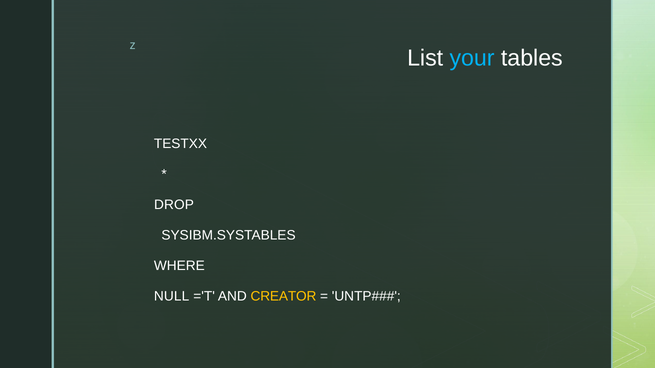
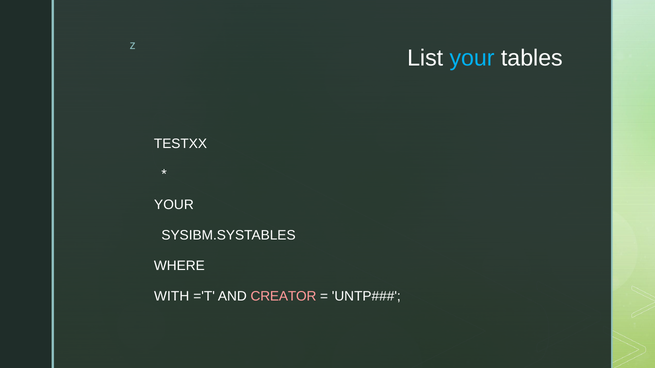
DROP at (174, 205): DROP -> YOUR
NULL: NULL -> WITH
CREATOR colour: yellow -> pink
